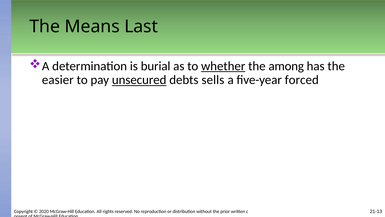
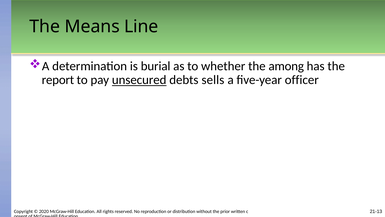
Last: Last -> Line
whether underline: present -> none
easier: easier -> report
forced: forced -> officer
